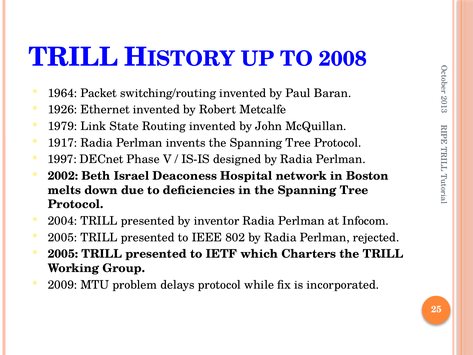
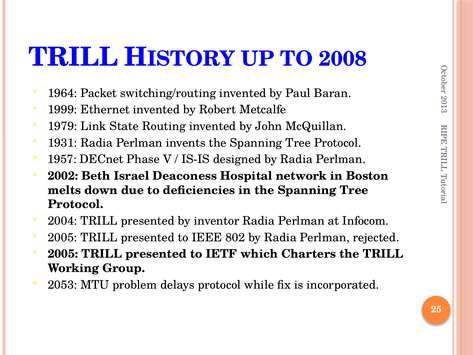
1926: 1926 -> 1999
1917: 1917 -> 1931
1997: 1997 -> 1957
2009: 2009 -> 2053
